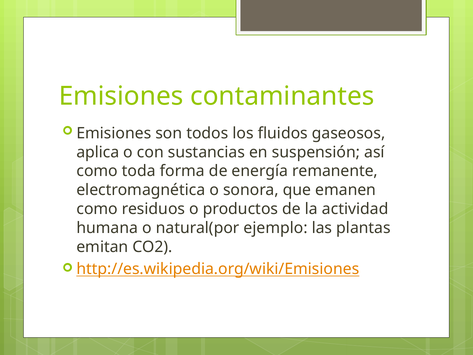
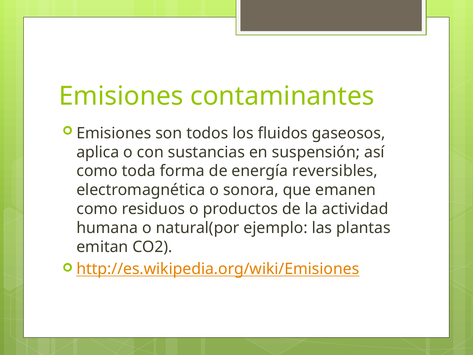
remanente: remanente -> reversibles
